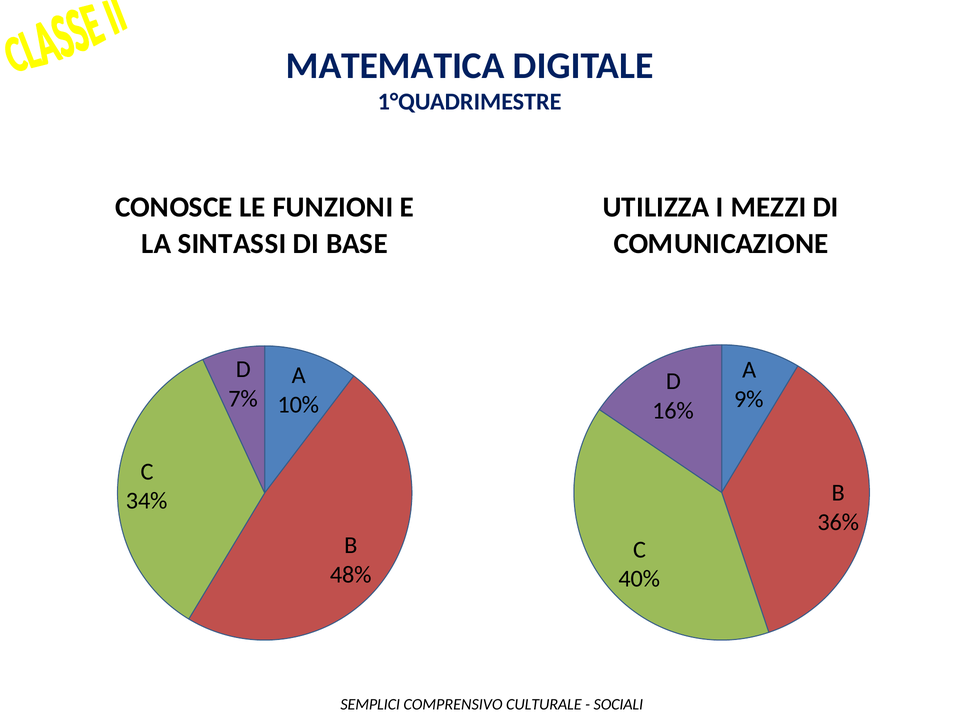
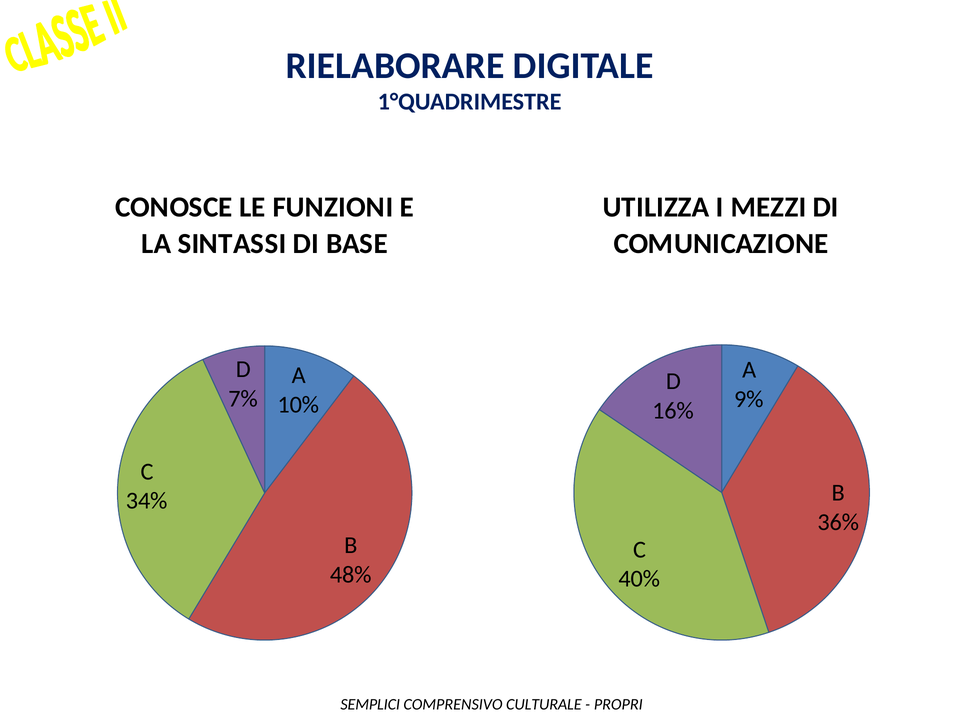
MATEMATICA: MATEMATICA -> RIELABORARE
SOCIALI: SOCIALI -> PROPRI
